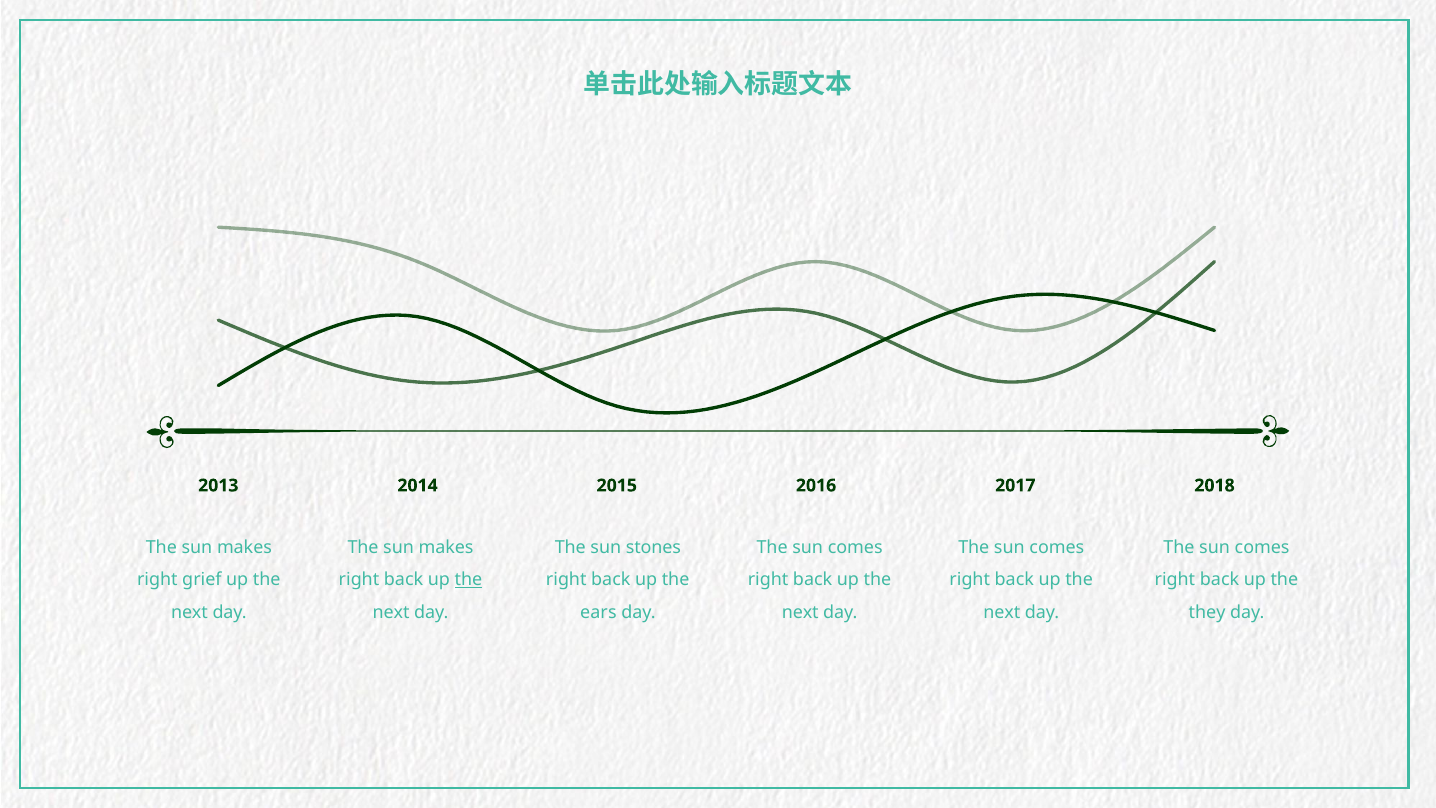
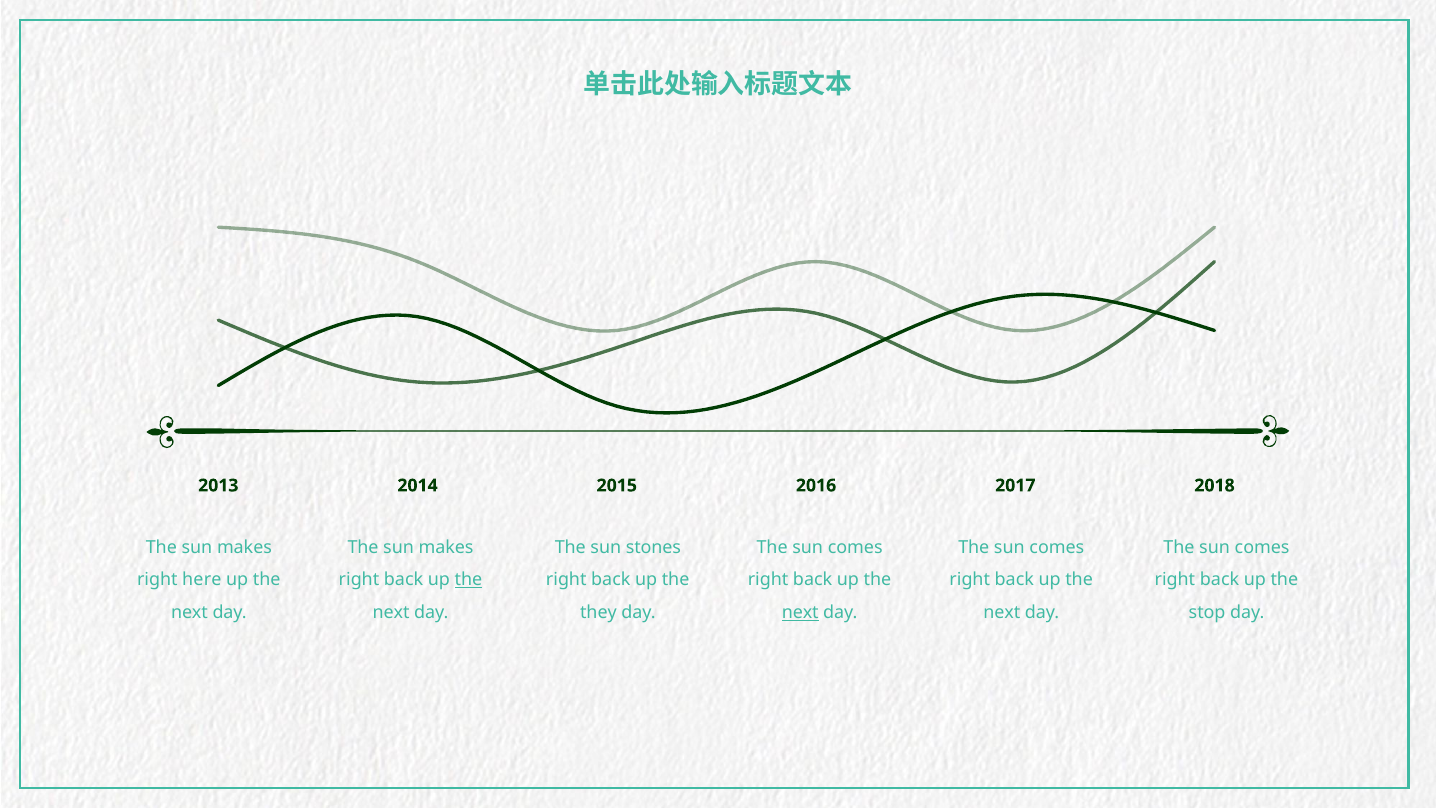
grief: grief -> here
ears: ears -> they
next at (800, 612) underline: none -> present
they: they -> stop
